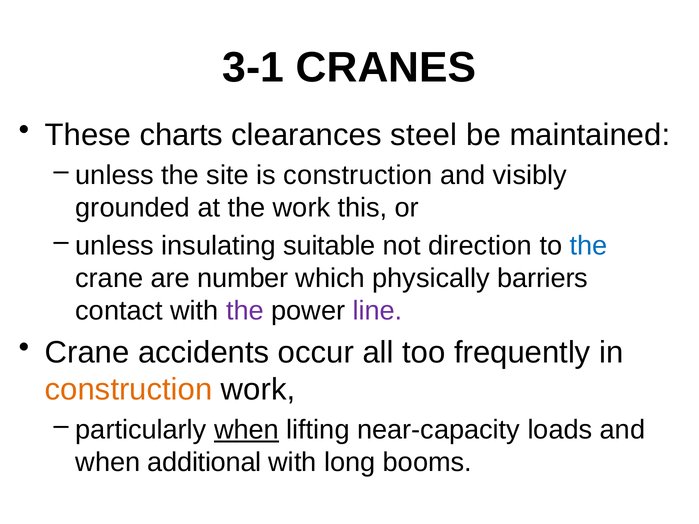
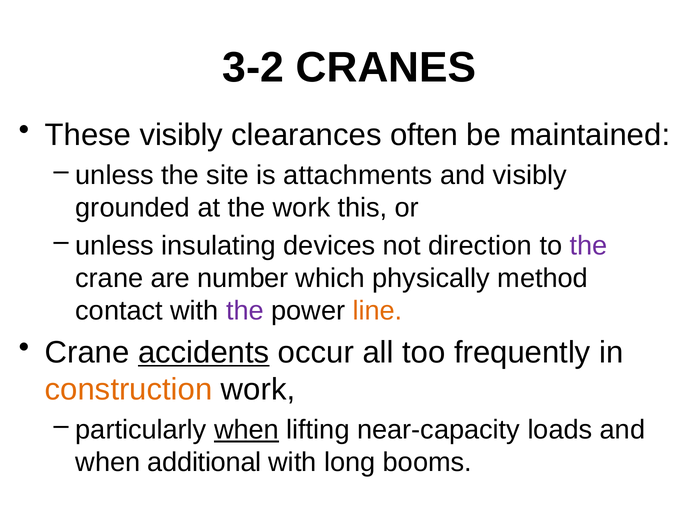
3-1: 3-1 -> 3-2
These charts: charts -> visibly
steel: steel -> often
is construction: construction -> attachments
suitable: suitable -> devices
the at (589, 246) colour: blue -> purple
barriers: barriers -> method
line colour: purple -> orange
accidents underline: none -> present
